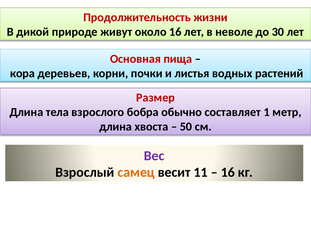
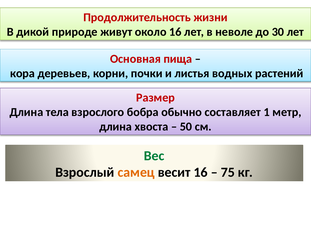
Вес colour: purple -> green
весит 11: 11 -> 16
16 at (228, 173): 16 -> 75
